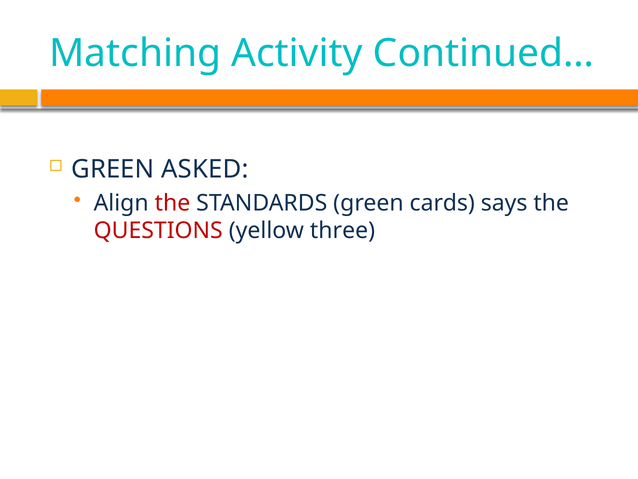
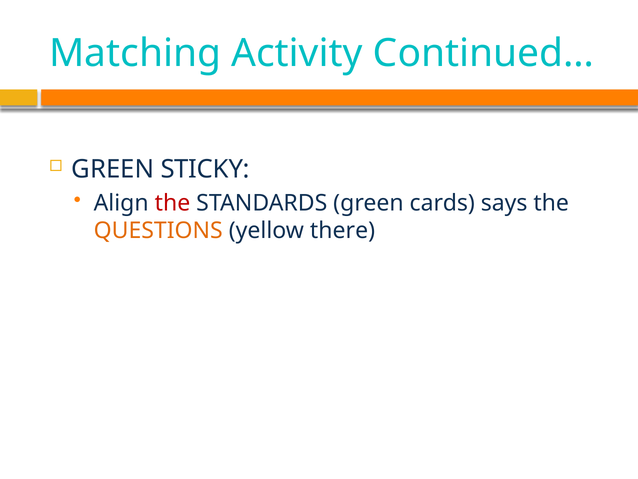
ASKED: ASKED -> STICKY
QUESTIONS colour: red -> orange
three: three -> there
